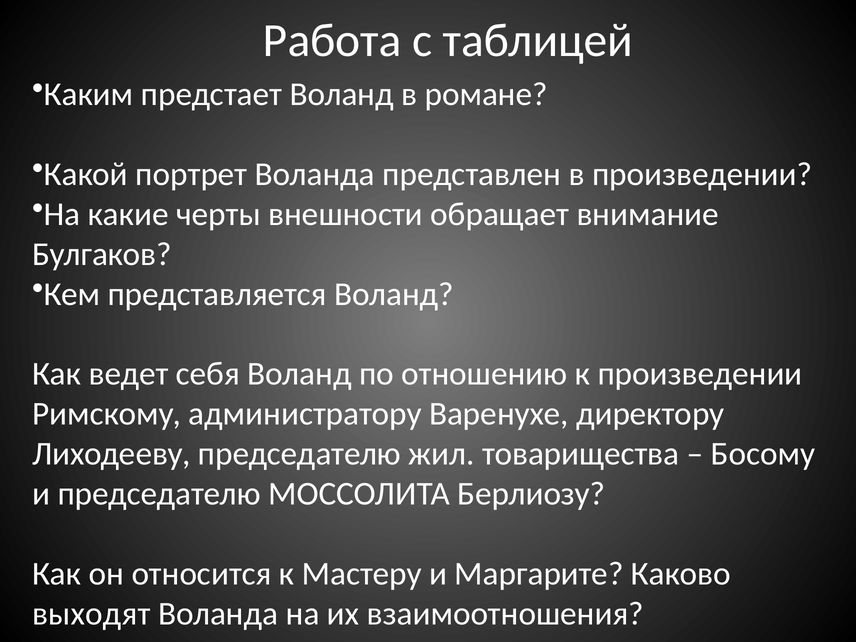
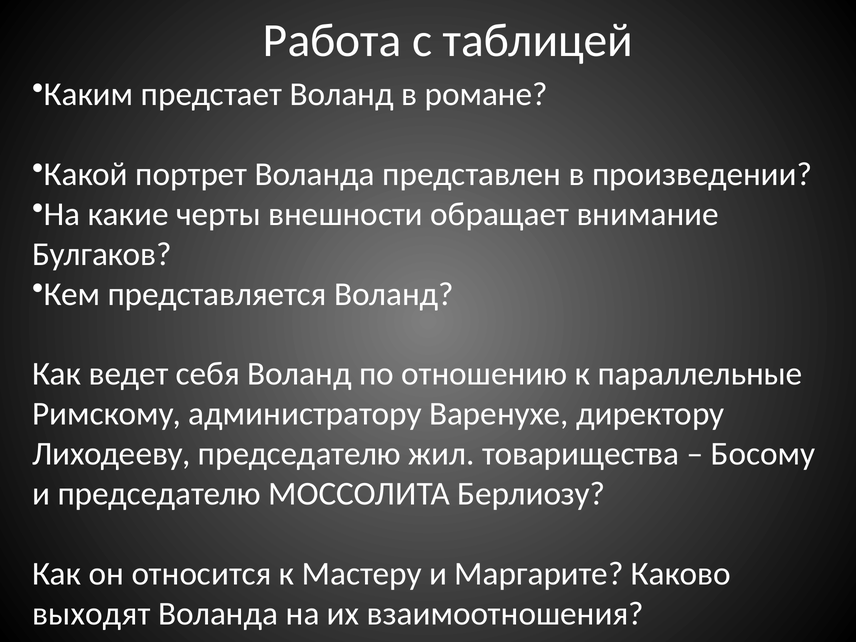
к произведении: произведении -> параллельные
